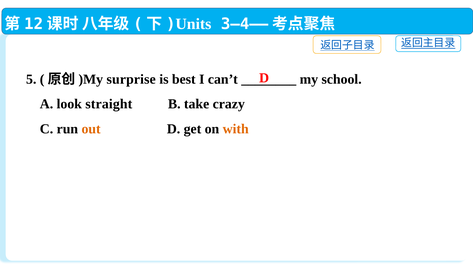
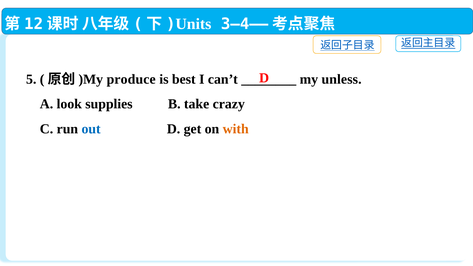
surprise: surprise -> produce
school: school -> unless
straight: straight -> supplies
out colour: orange -> blue
